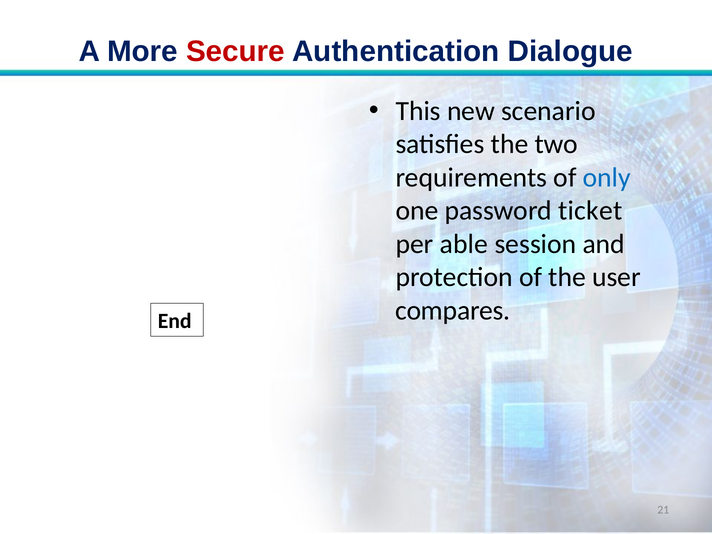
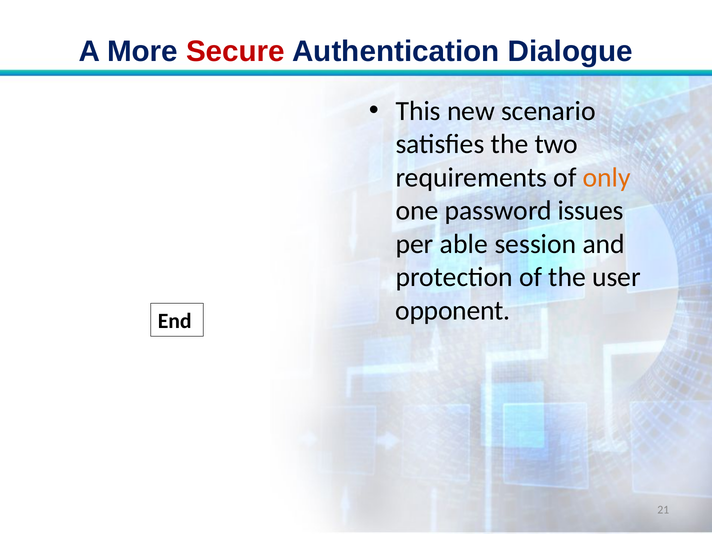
only colour: blue -> orange
ticket: ticket -> issues
compares: compares -> opponent
